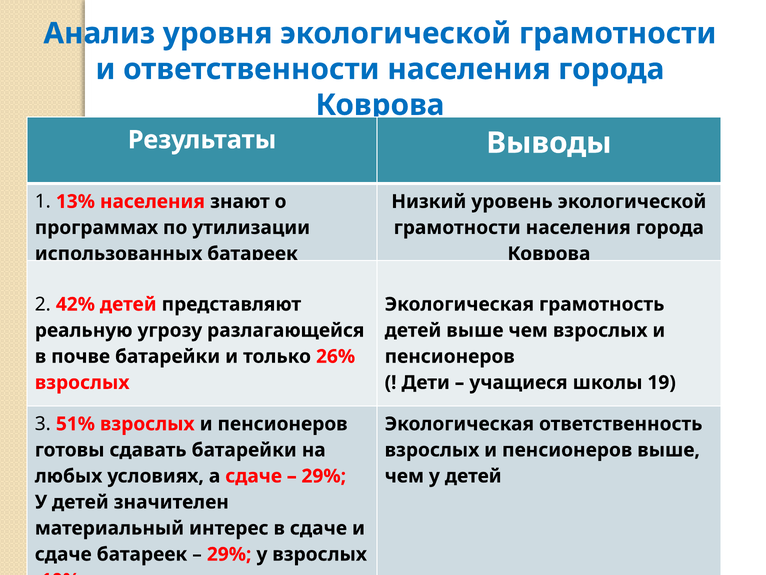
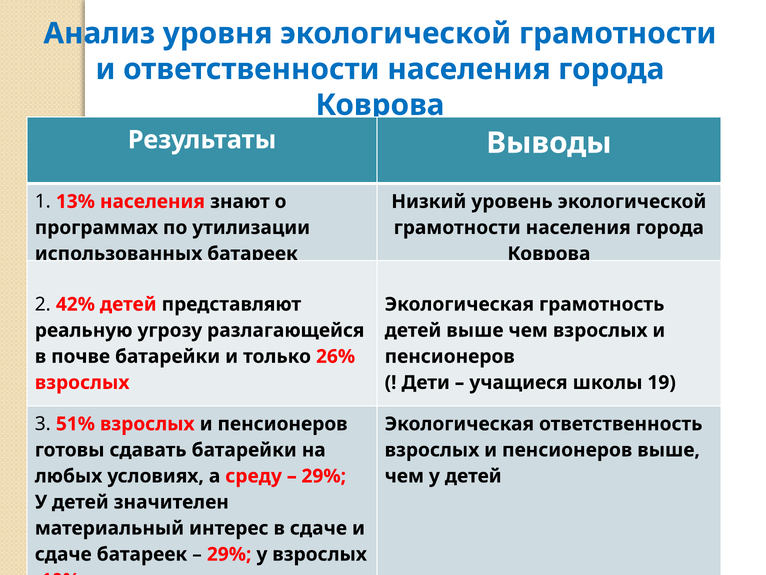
а сдаче: сдаче -> среду
